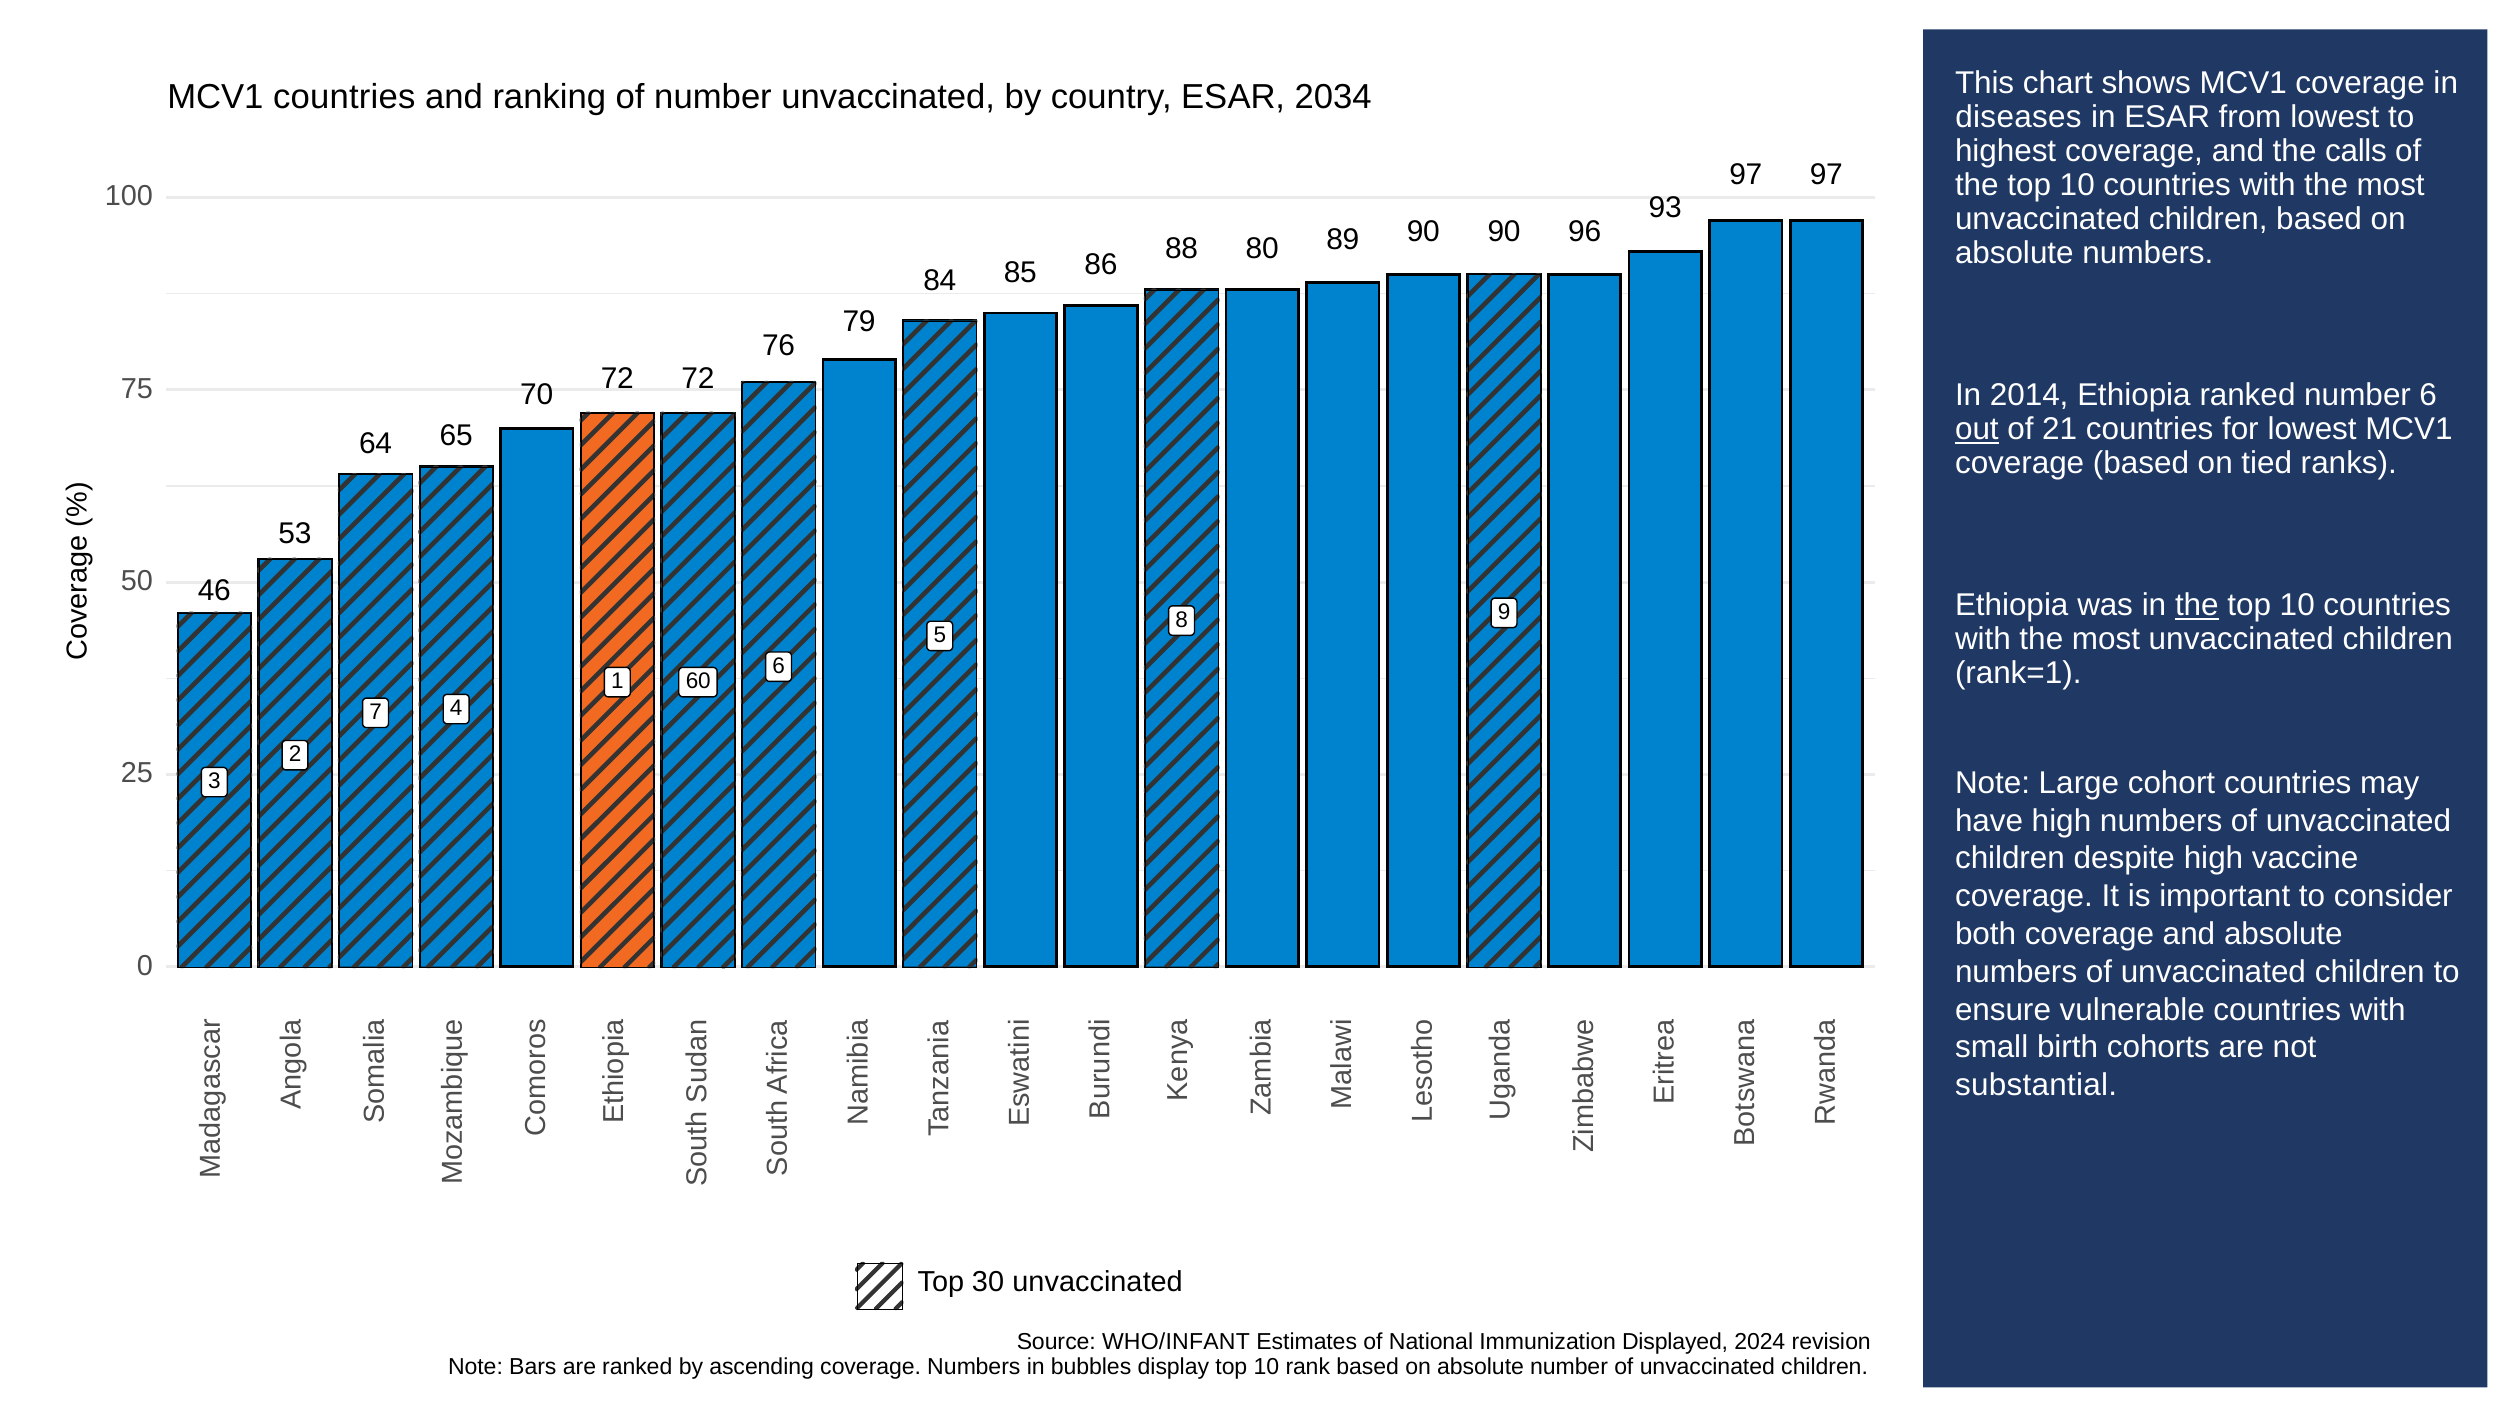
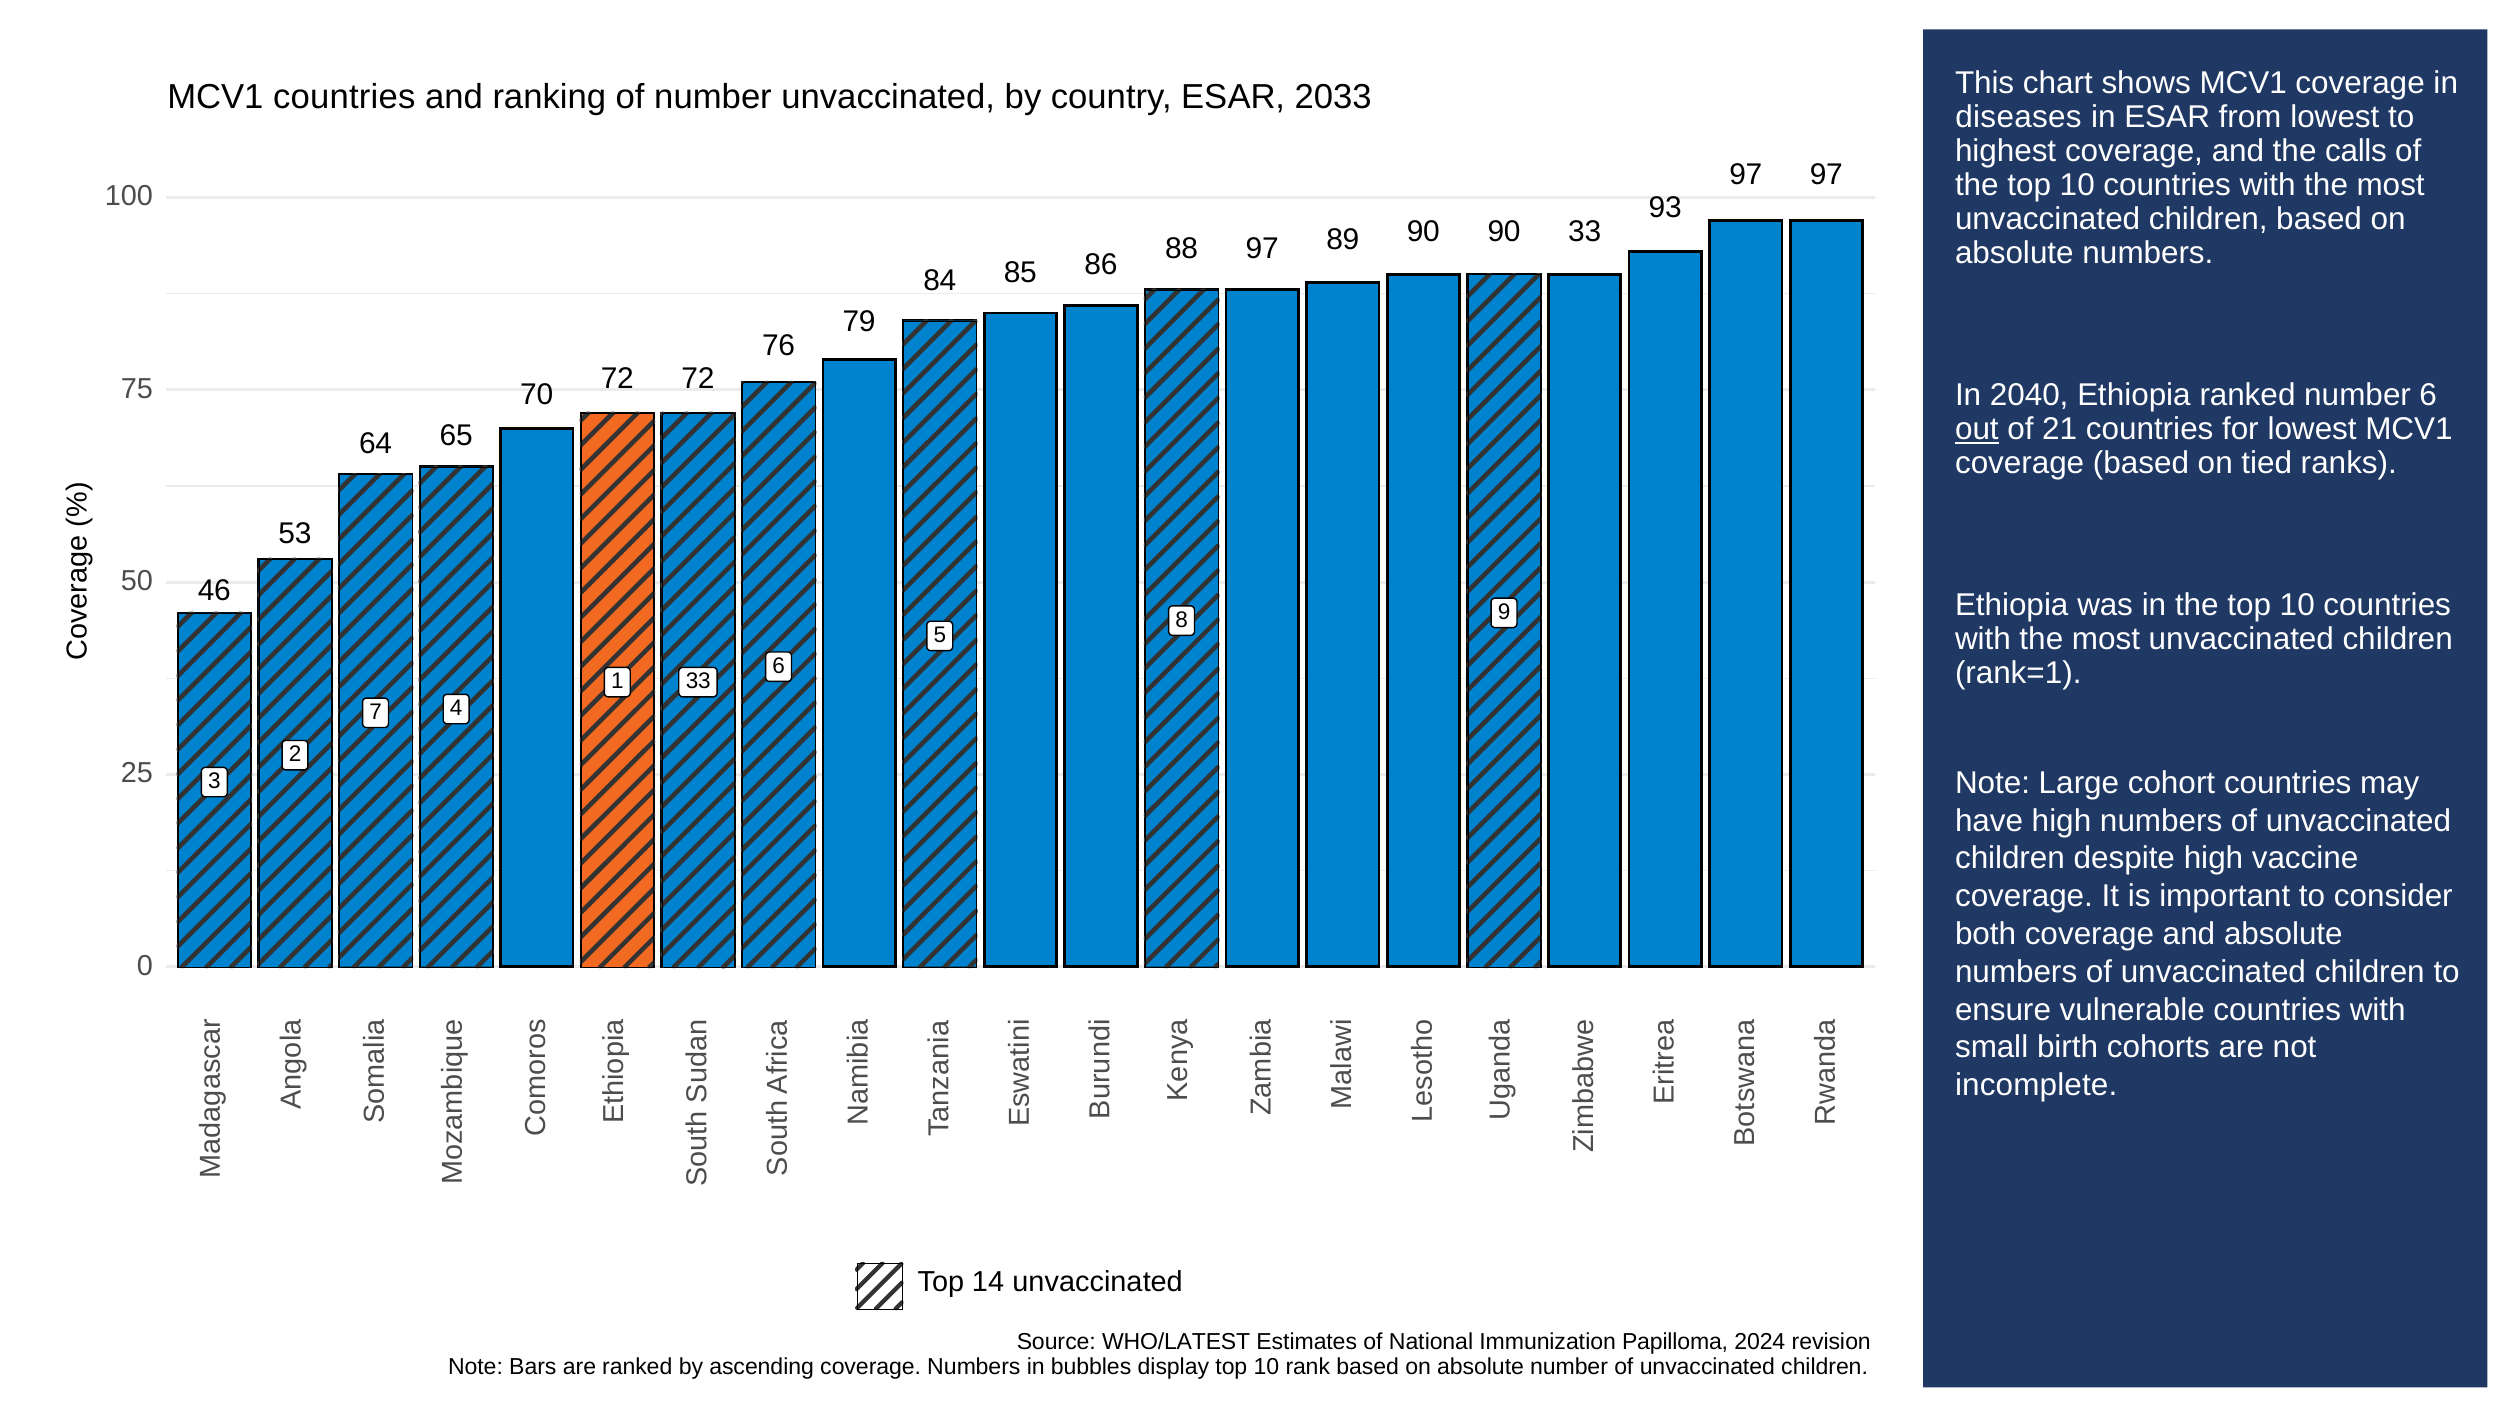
2034: 2034 -> 2033
88 80: 80 -> 97
90 96: 96 -> 33
2014: 2014 -> 2040
the at (2197, 605) underline: present -> none
1 60: 60 -> 33
substantial: substantial -> incomplete
30: 30 -> 14
WHO/INFANT: WHO/INFANT -> WHO/LATEST
Displayed: Displayed -> Papilloma
